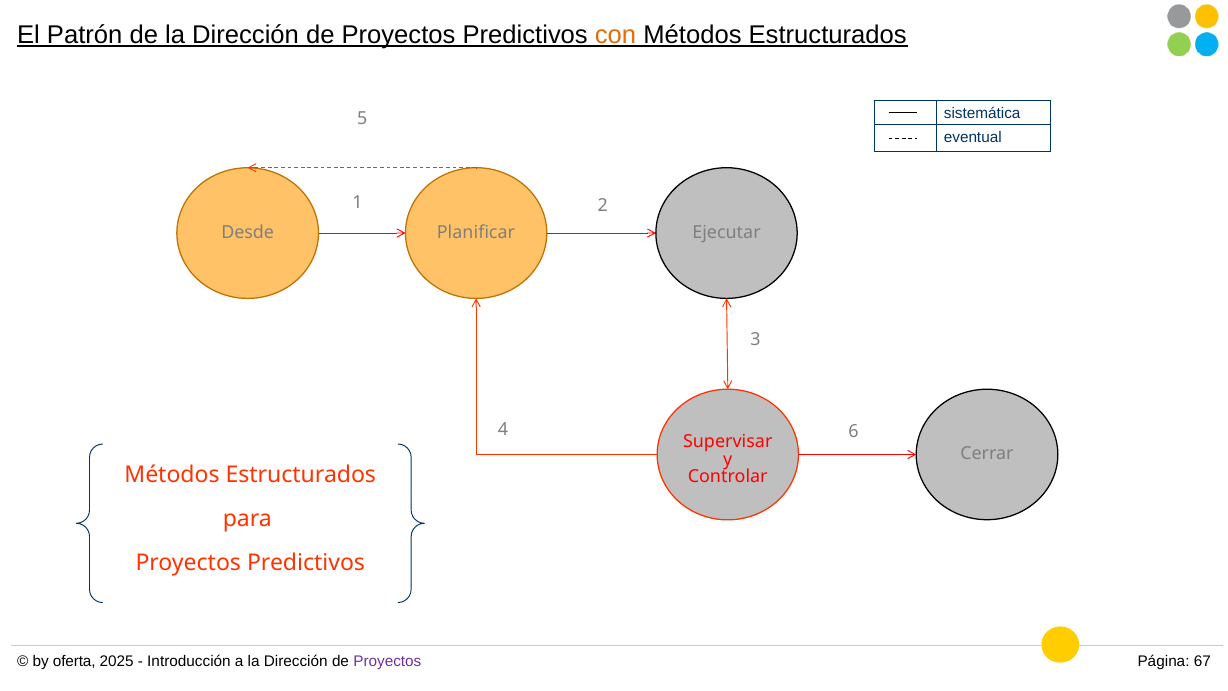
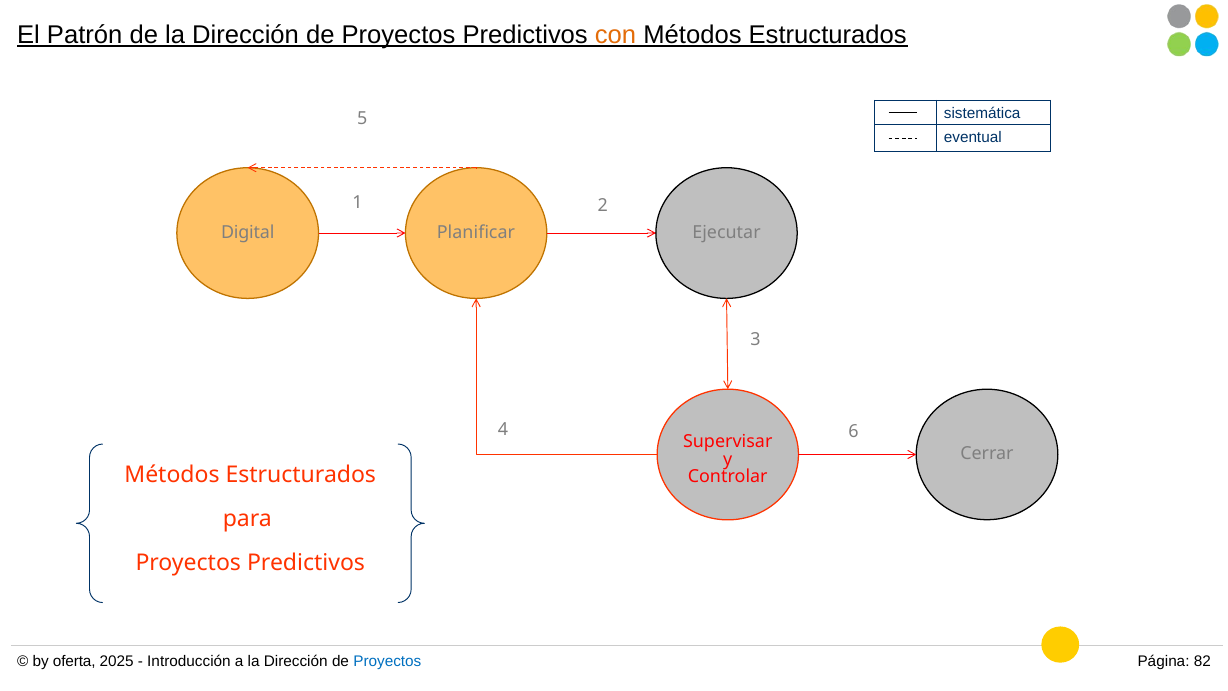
Desde: Desde -> Digital
Proyectos at (387, 661) colour: purple -> blue
67: 67 -> 82
